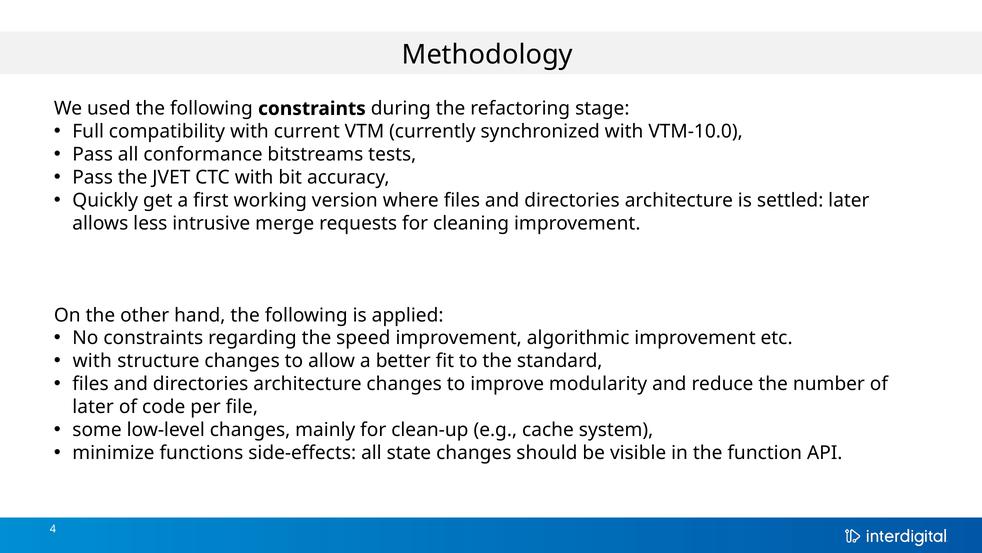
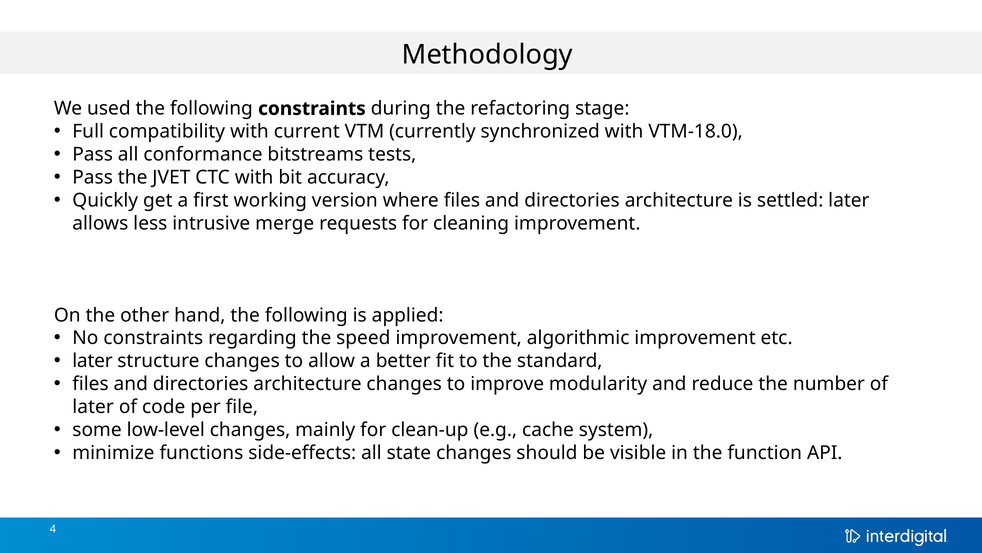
VTM-10.0: VTM-10.0 -> VTM-18.0
with at (92, 361): with -> later
